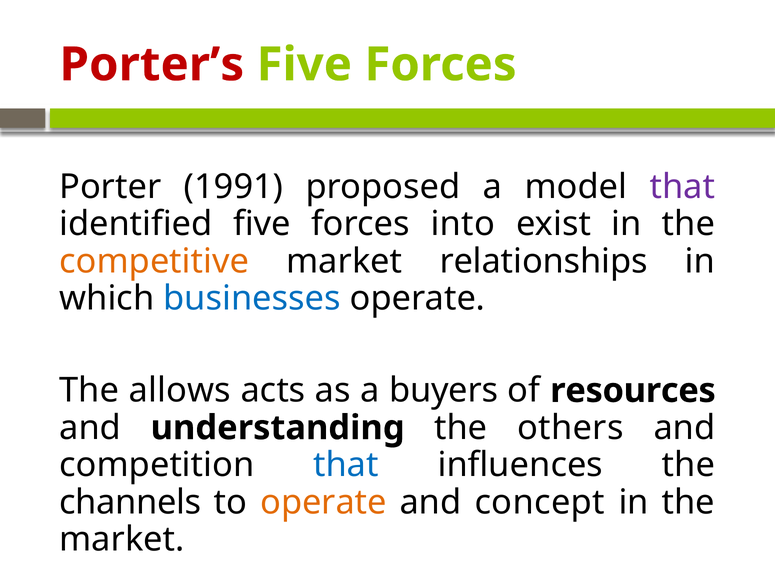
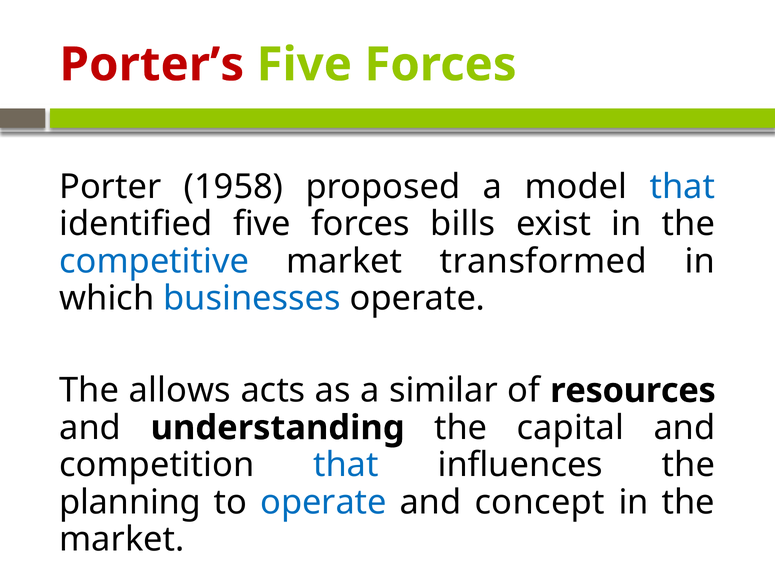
1991: 1991 -> 1958
that at (682, 187) colour: purple -> blue
into: into -> bills
competitive colour: orange -> blue
relationships: relationships -> transformed
buyers: buyers -> similar
others: others -> capital
channels: channels -> planning
operate at (323, 502) colour: orange -> blue
